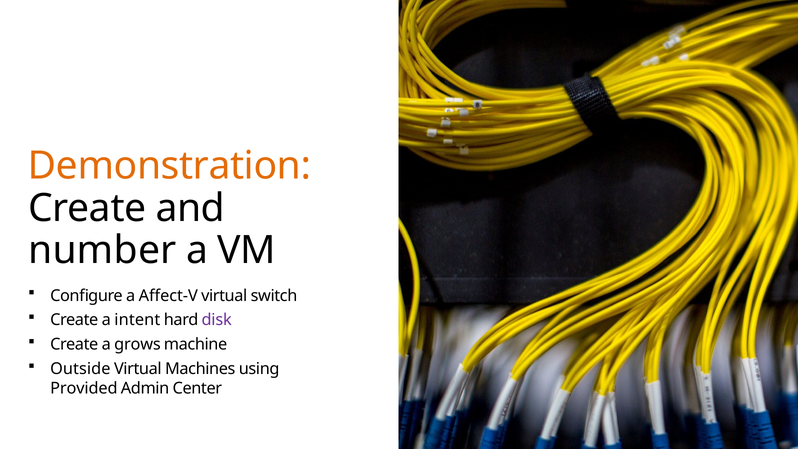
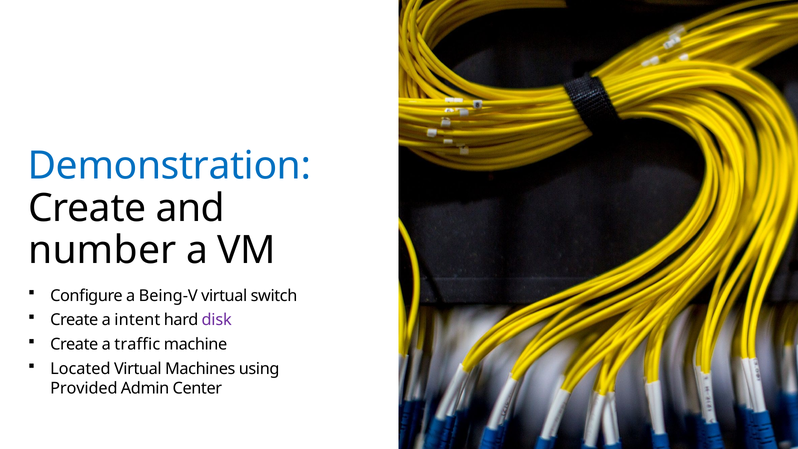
Demonstration colour: orange -> blue
Affect-V: Affect-V -> Being-V
grows: grows -> traffic
Outside: Outside -> Located
